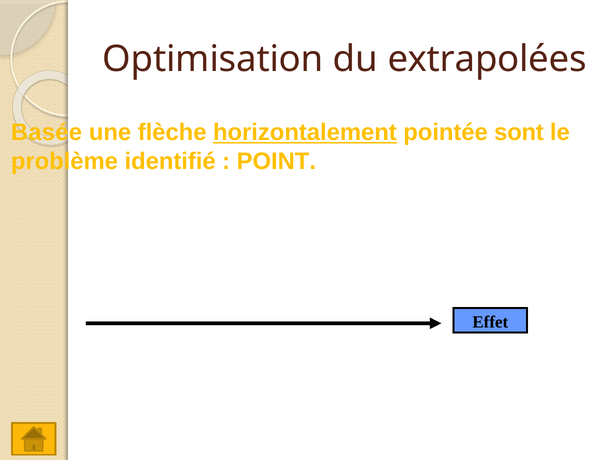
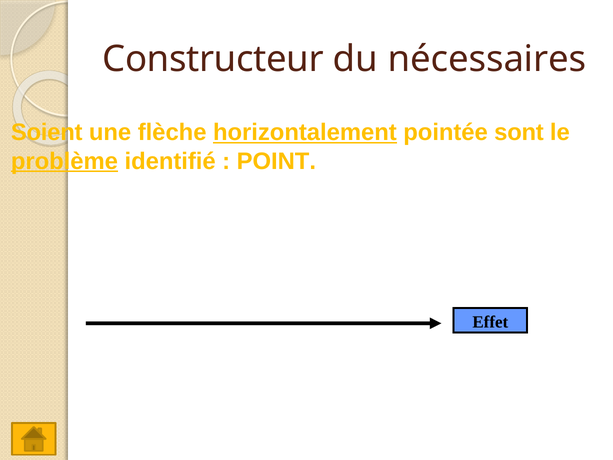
Optimisation: Optimisation -> Constructeur
extrapolées: extrapolées -> nécessaires
Basée: Basée -> Soient
problème underline: none -> present
